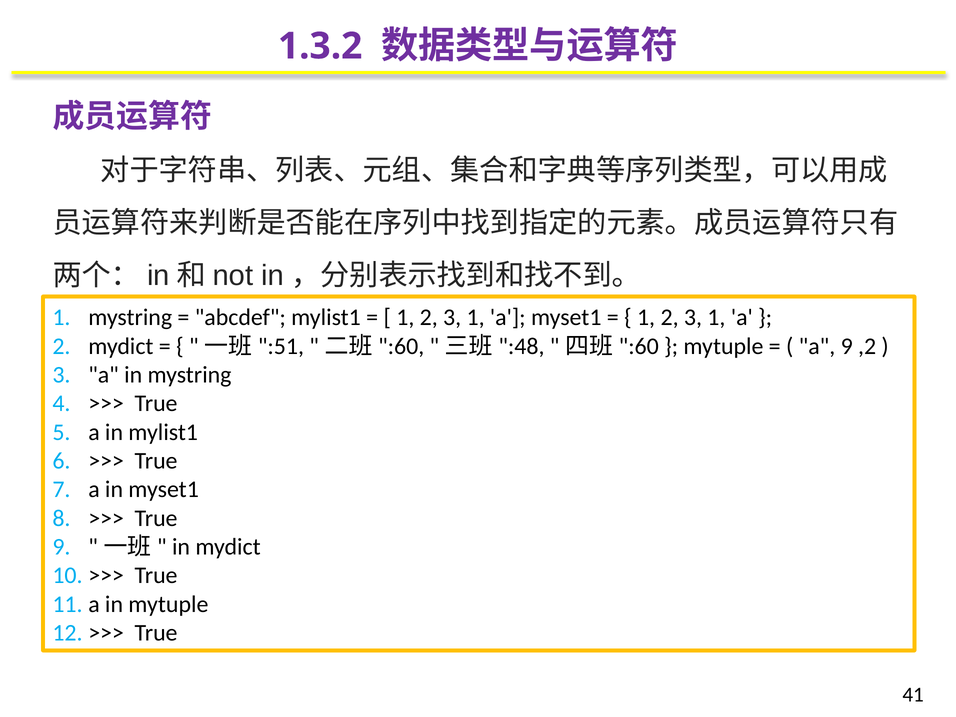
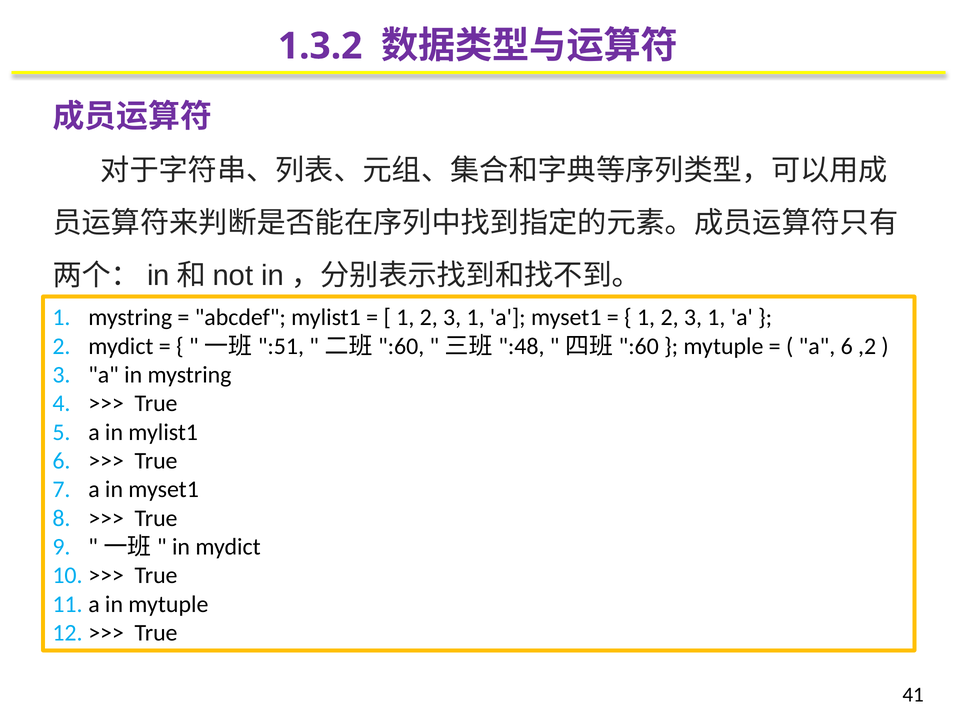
a 9: 9 -> 6
